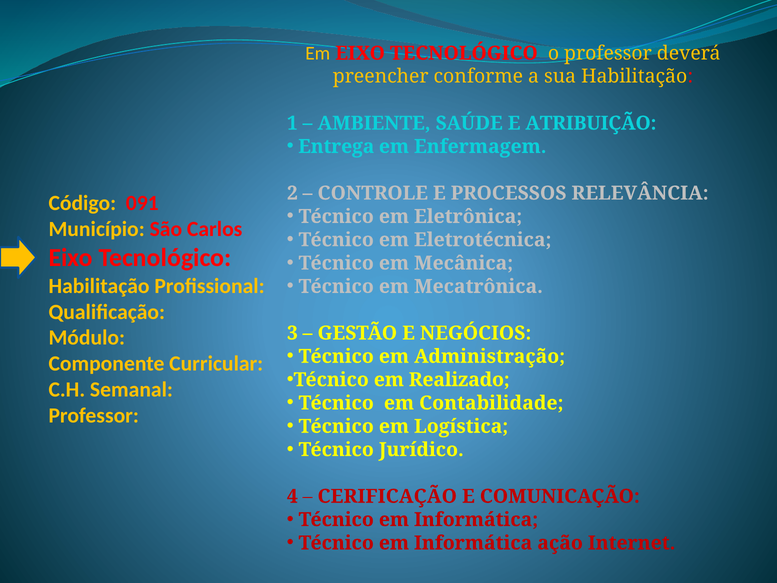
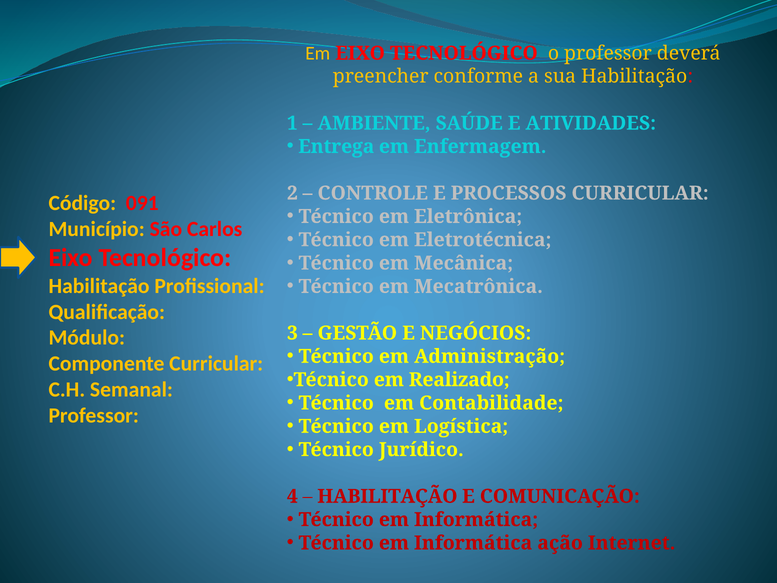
ATRIBUIÇÃO: ATRIBUIÇÃO -> ATIVIDADES
PROCESSOS RELEVÂNCIA: RELEVÂNCIA -> CURRICULAR
CERIFICAÇÃO at (387, 496): CERIFICAÇÃO -> HABILITAÇÃO
